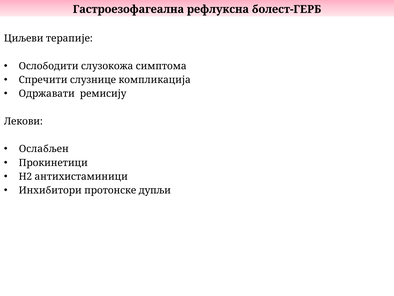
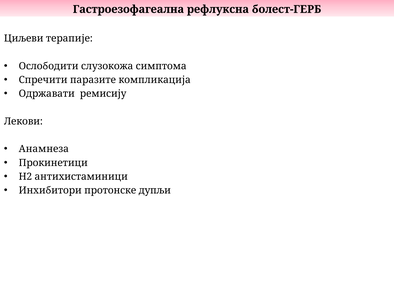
слузнице: слузнице -> паразите
Ослабљен: Ослабљен -> Анамнеза
